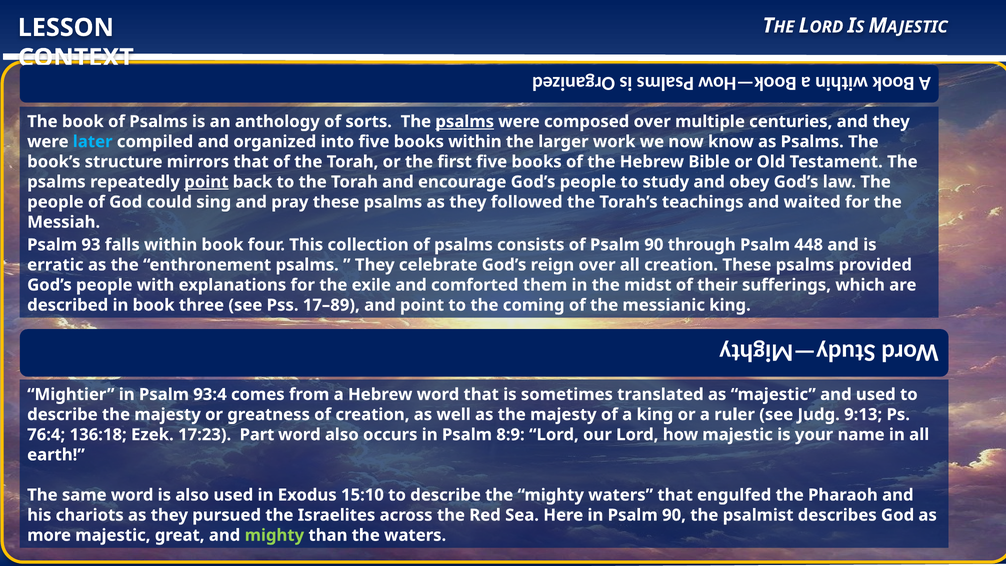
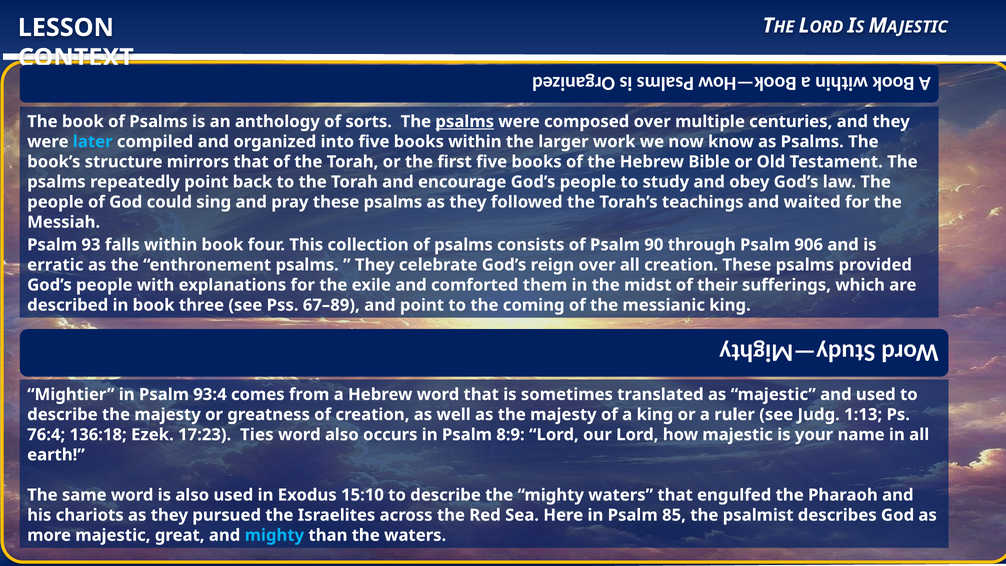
point at (206, 182) underline: present -> none
448: 448 -> 906
17–89: 17–89 -> 67–89
9:13: 9:13 -> 1:13
Part: Part -> Ties
in Psalm 90: 90 -> 85
mighty at (274, 535) colour: light green -> light blue
